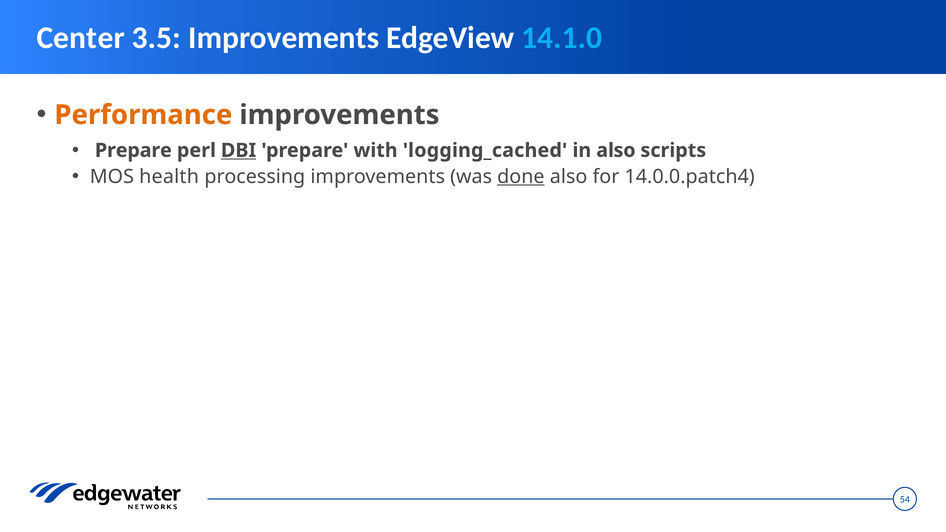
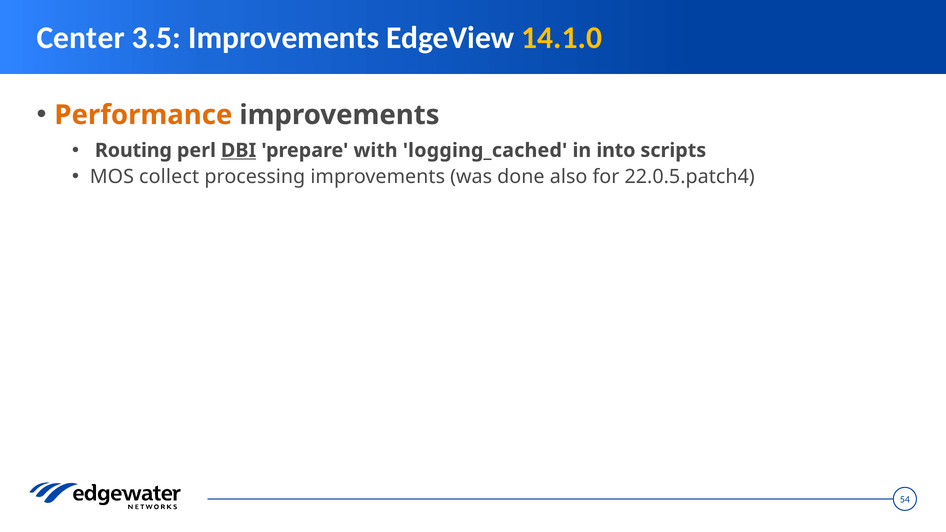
14.1.0 colour: light blue -> yellow
Prepare at (133, 150): Prepare -> Routing
in also: also -> into
health: health -> collect
done underline: present -> none
14.0.0.patch4: 14.0.0.patch4 -> 22.0.5.patch4
